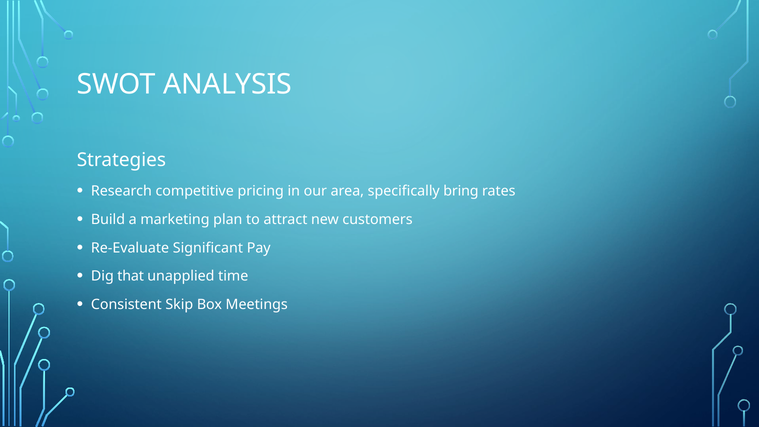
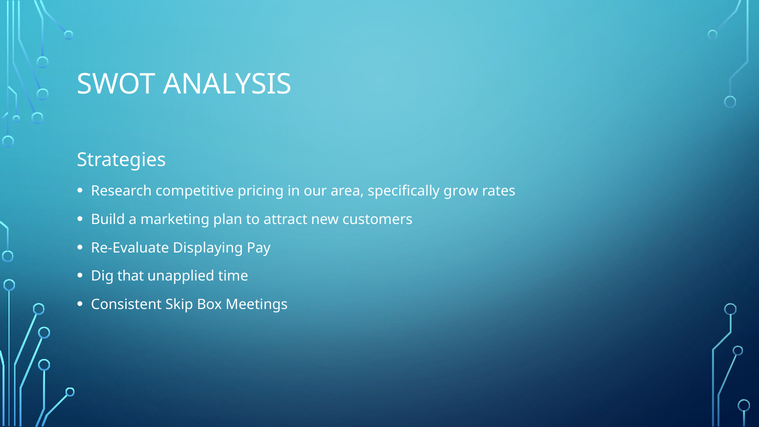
bring: bring -> grow
Significant: Significant -> Displaying
